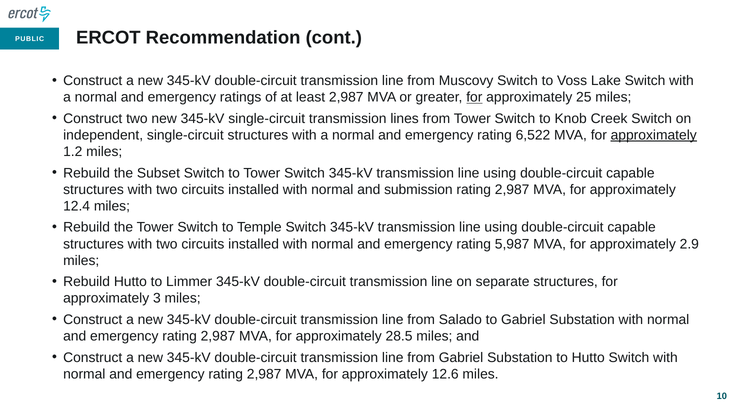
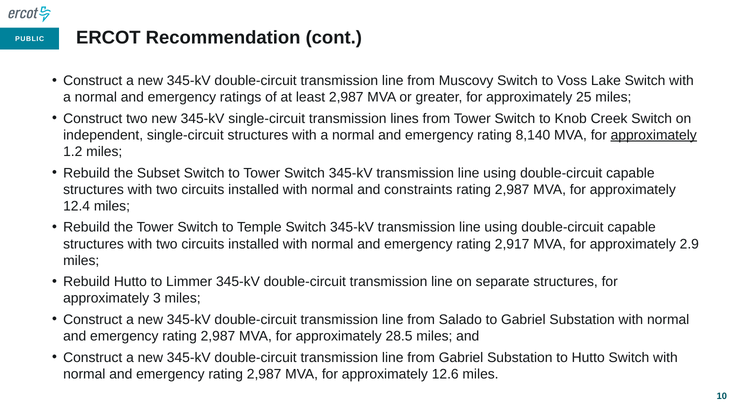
for at (474, 97) underline: present -> none
6,522: 6,522 -> 8,140
submission: submission -> constraints
5,987: 5,987 -> 2,917
